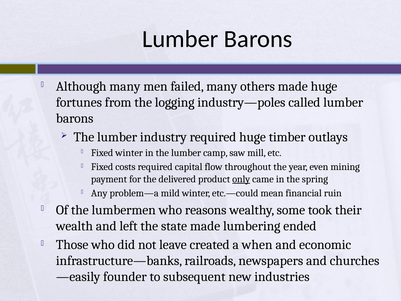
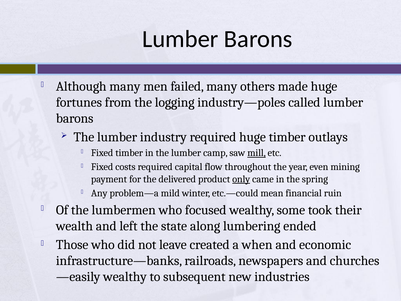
Fixed winter: winter -> timber
mill underline: none -> present
reasons: reasons -> focused
state made: made -> along
founder at (125, 277): founder -> wealthy
